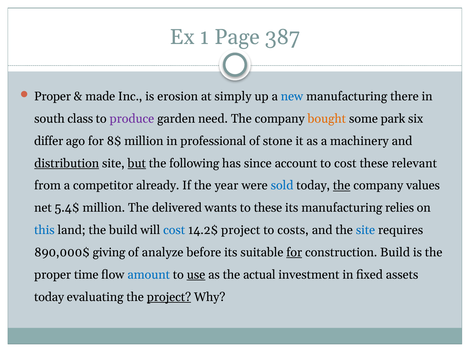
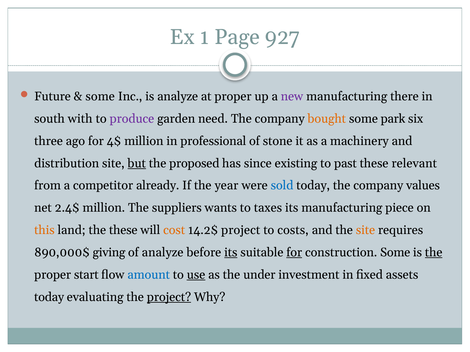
387: 387 -> 927
Proper at (53, 97): Proper -> Future
made at (100, 97): made -> some
is erosion: erosion -> analyze
at simply: simply -> proper
new colour: blue -> purple
class: class -> with
differ: differ -> three
8$: 8$ -> 4$
distribution underline: present -> none
following: following -> proposed
account: account -> existing
to cost: cost -> past
the at (342, 186) underline: present -> none
5.4$: 5.4$ -> 2.4$
delivered: delivered -> suppliers
to these: these -> taxes
relies: relies -> piece
this colour: blue -> orange
the build: build -> these
cost at (174, 230) colour: blue -> orange
site at (365, 230) colour: blue -> orange
its at (231, 253) underline: none -> present
construction Build: Build -> Some
the at (434, 253) underline: none -> present
time: time -> start
actual: actual -> under
